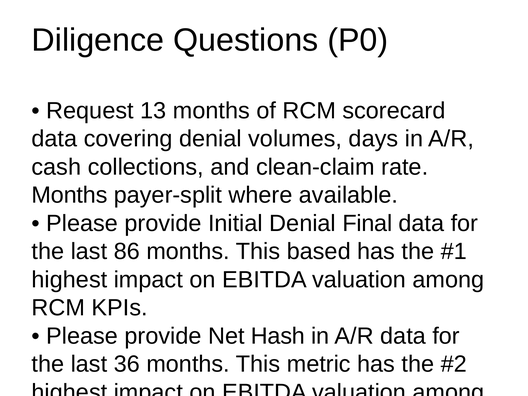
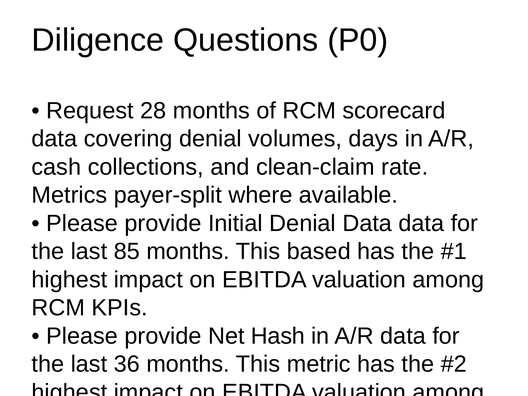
13: 13 -> 28
Months at (70, 195): Months -> Metrics
Denial Final: Final -> Data
86: 86 -> 85
